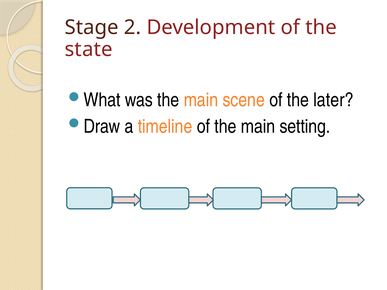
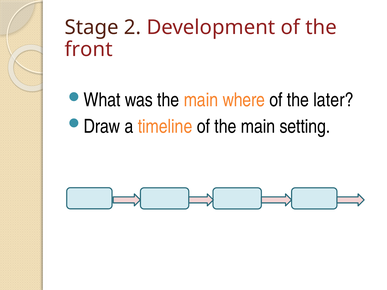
state: state -> front
scene: scene -> where
